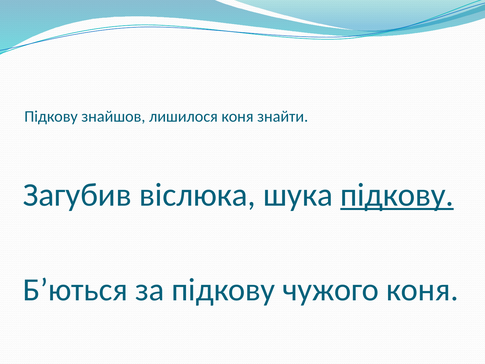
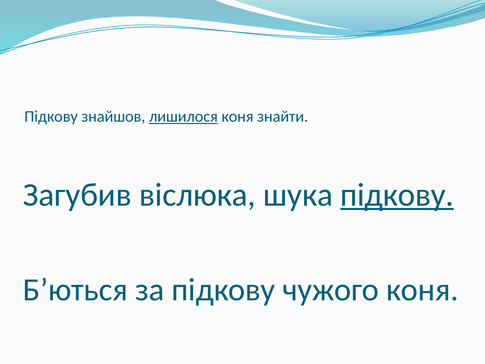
лишилося underline: none -> present
